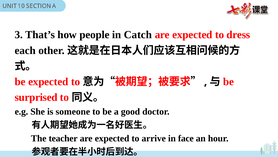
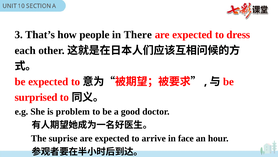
Catch: Catch -> There
someone: someone -> problem
teacher: teacher -> suprise
